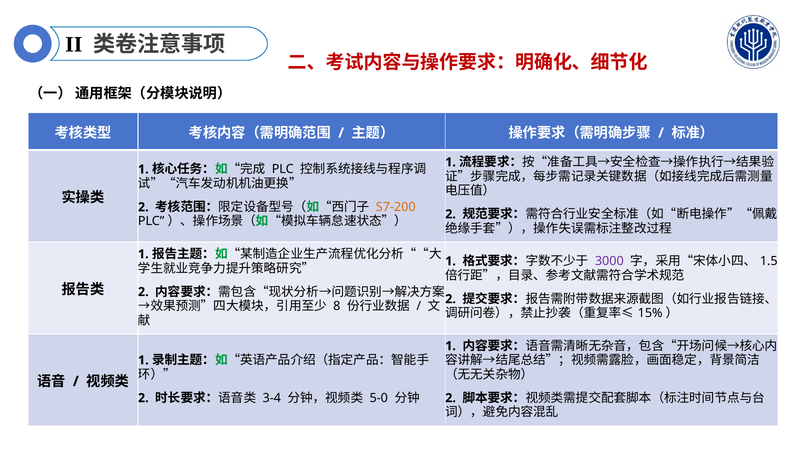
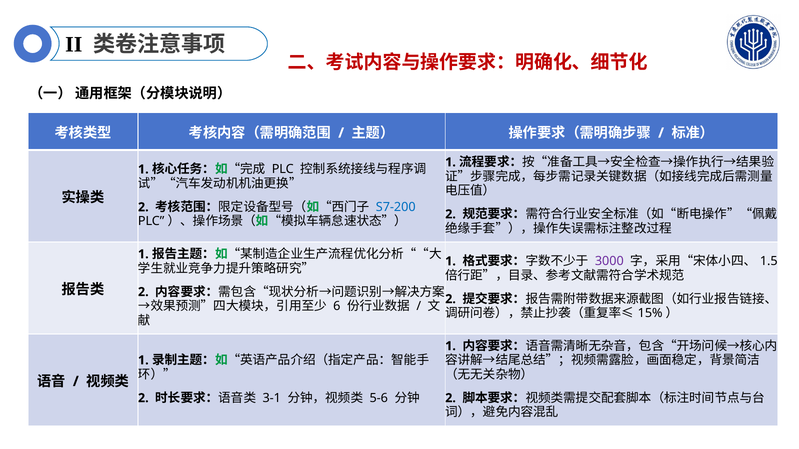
S7-200 colour: orange -> blue
8: 8 -> 6
3-4: 3-4 -> 3-1
5-0: 5-0 -> 5-6
